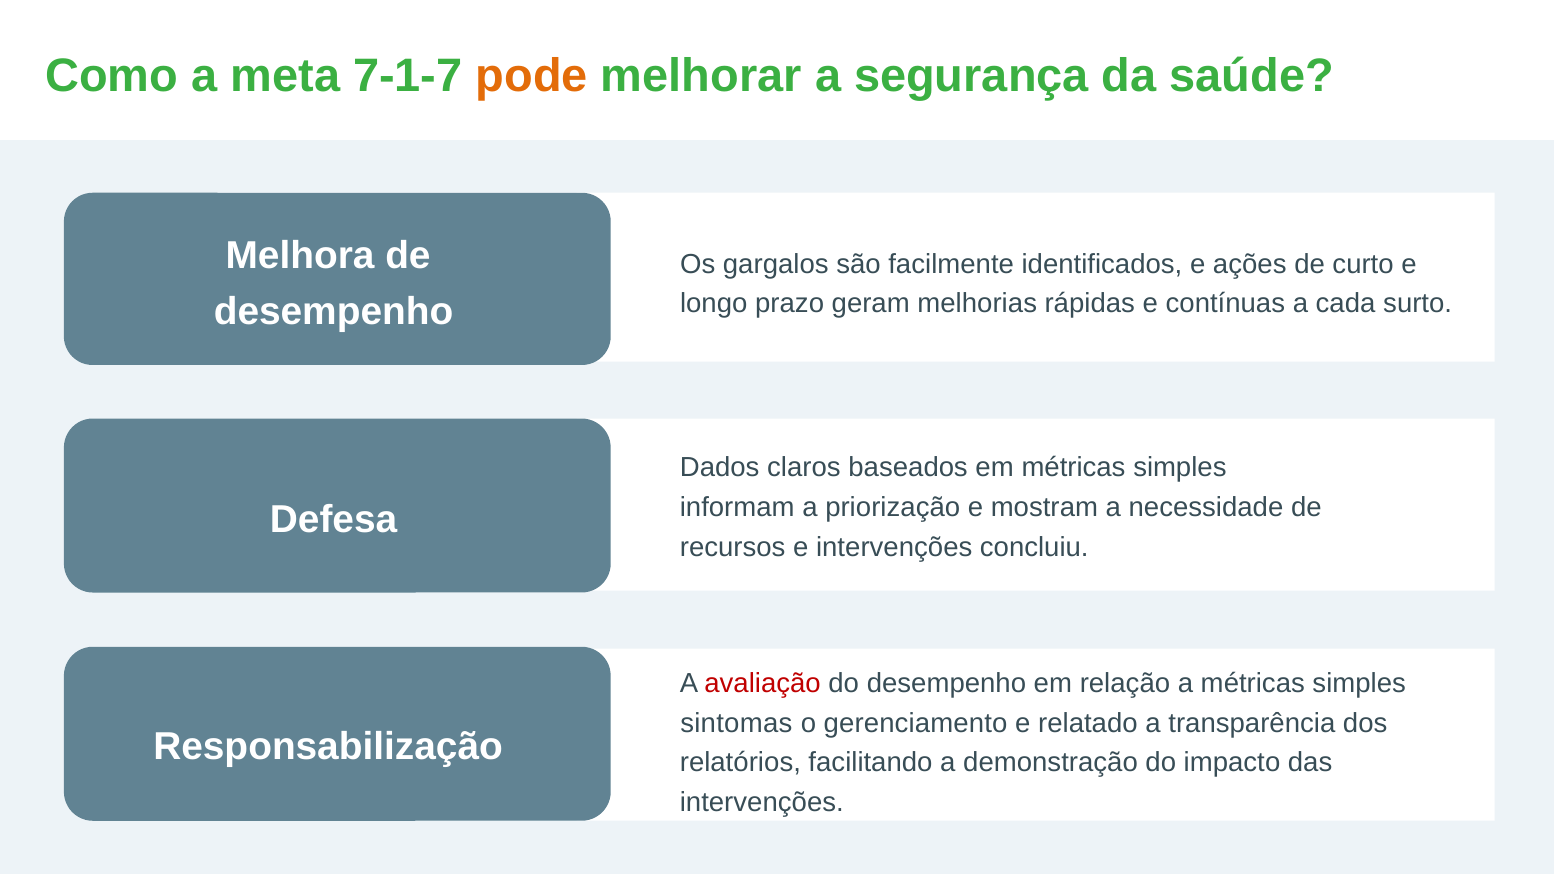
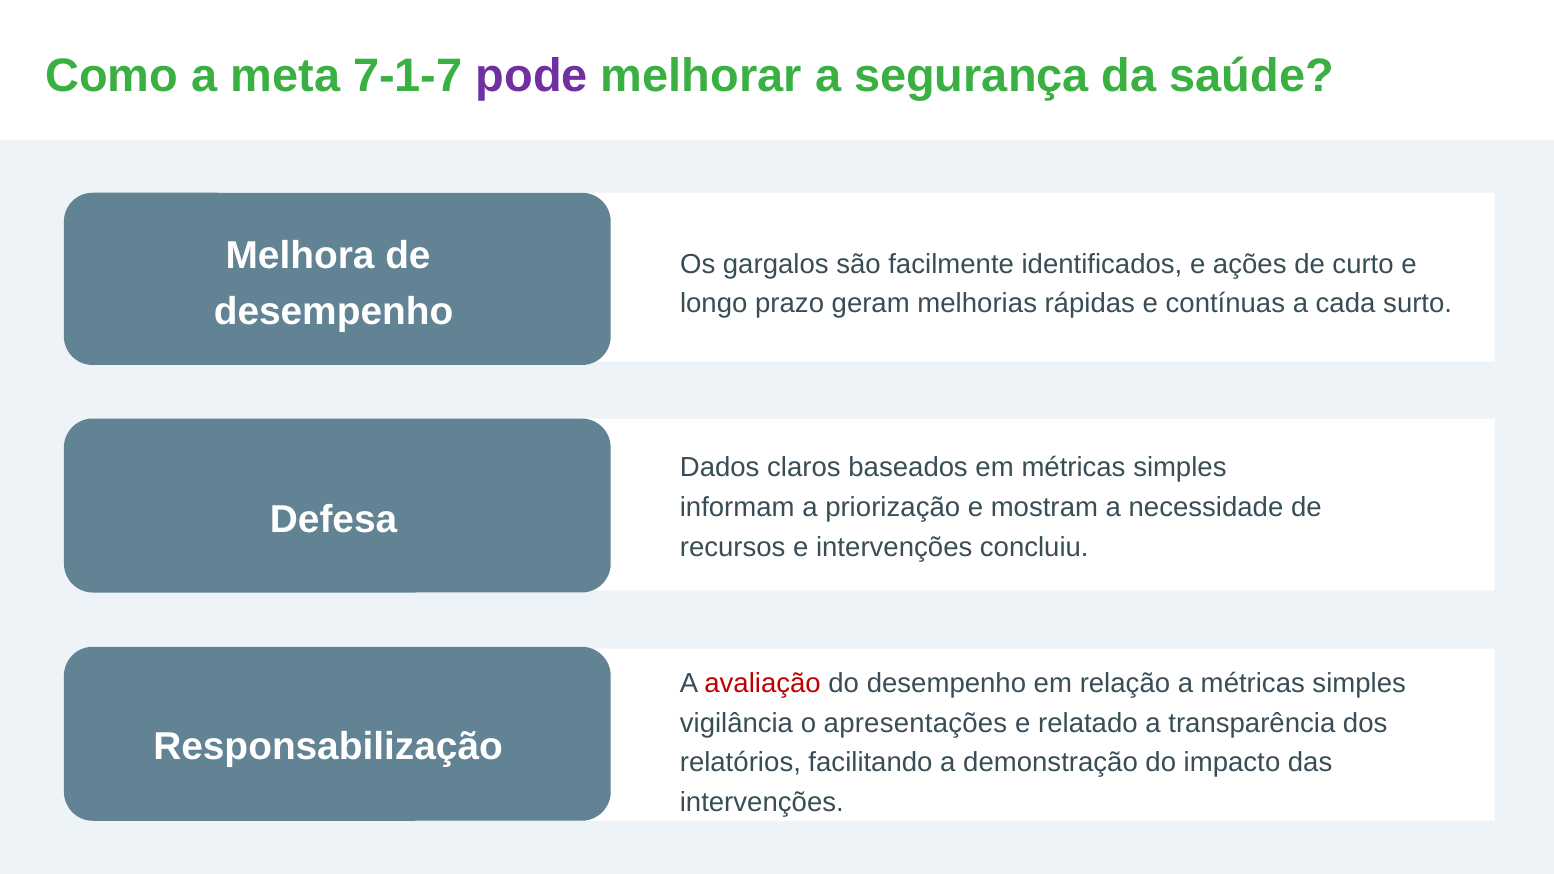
pode colour: orange -> purple
sintomas: sintomas -> vigilância
gerenciamento: gerenciamento -> apresentações
